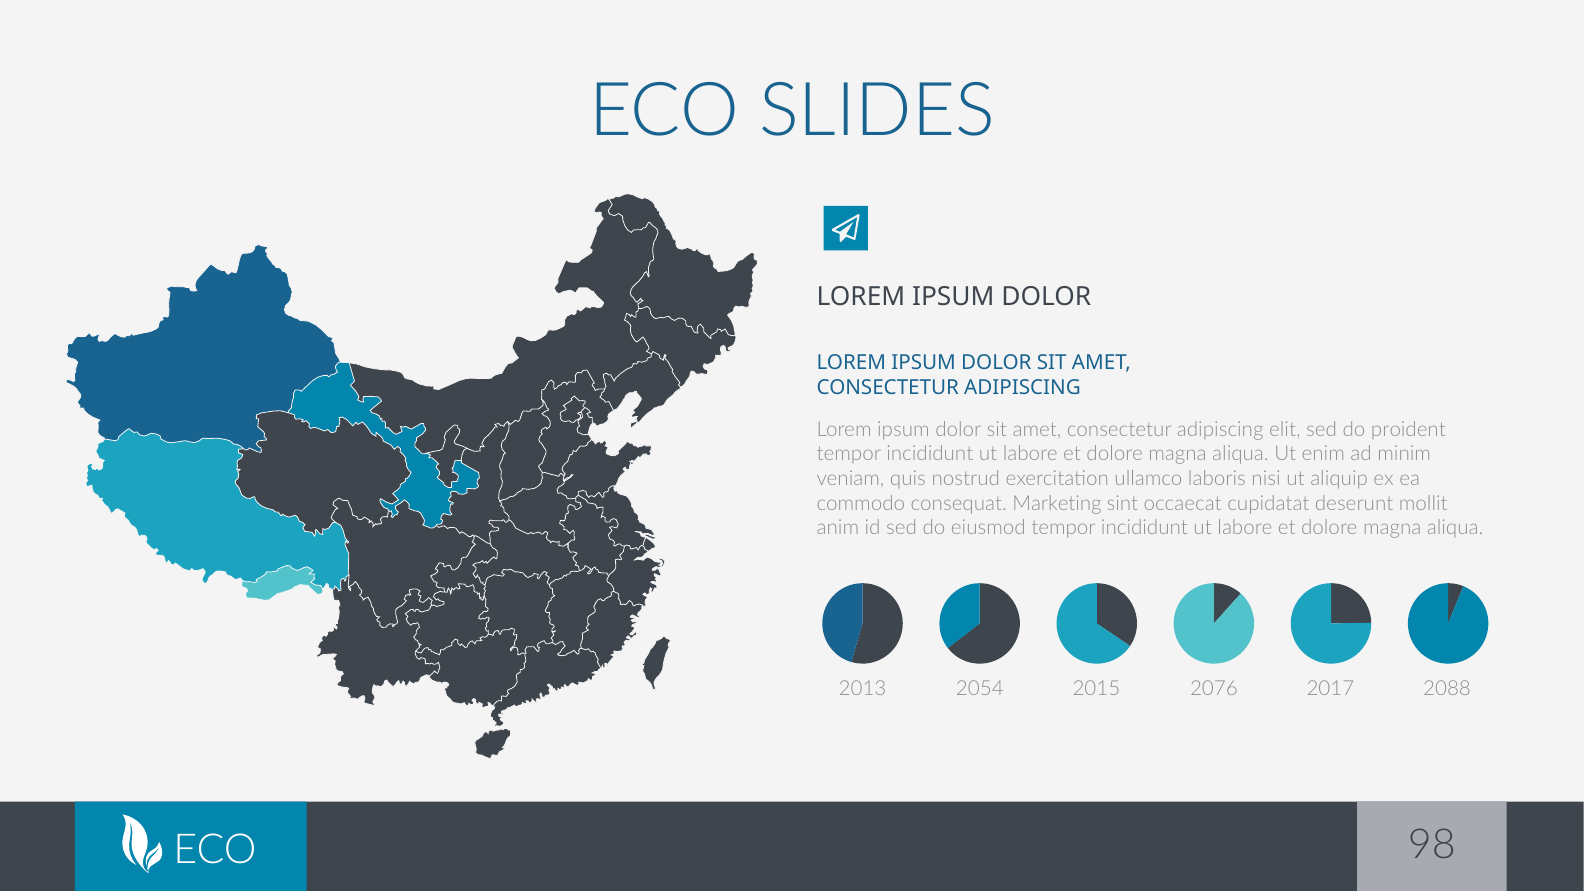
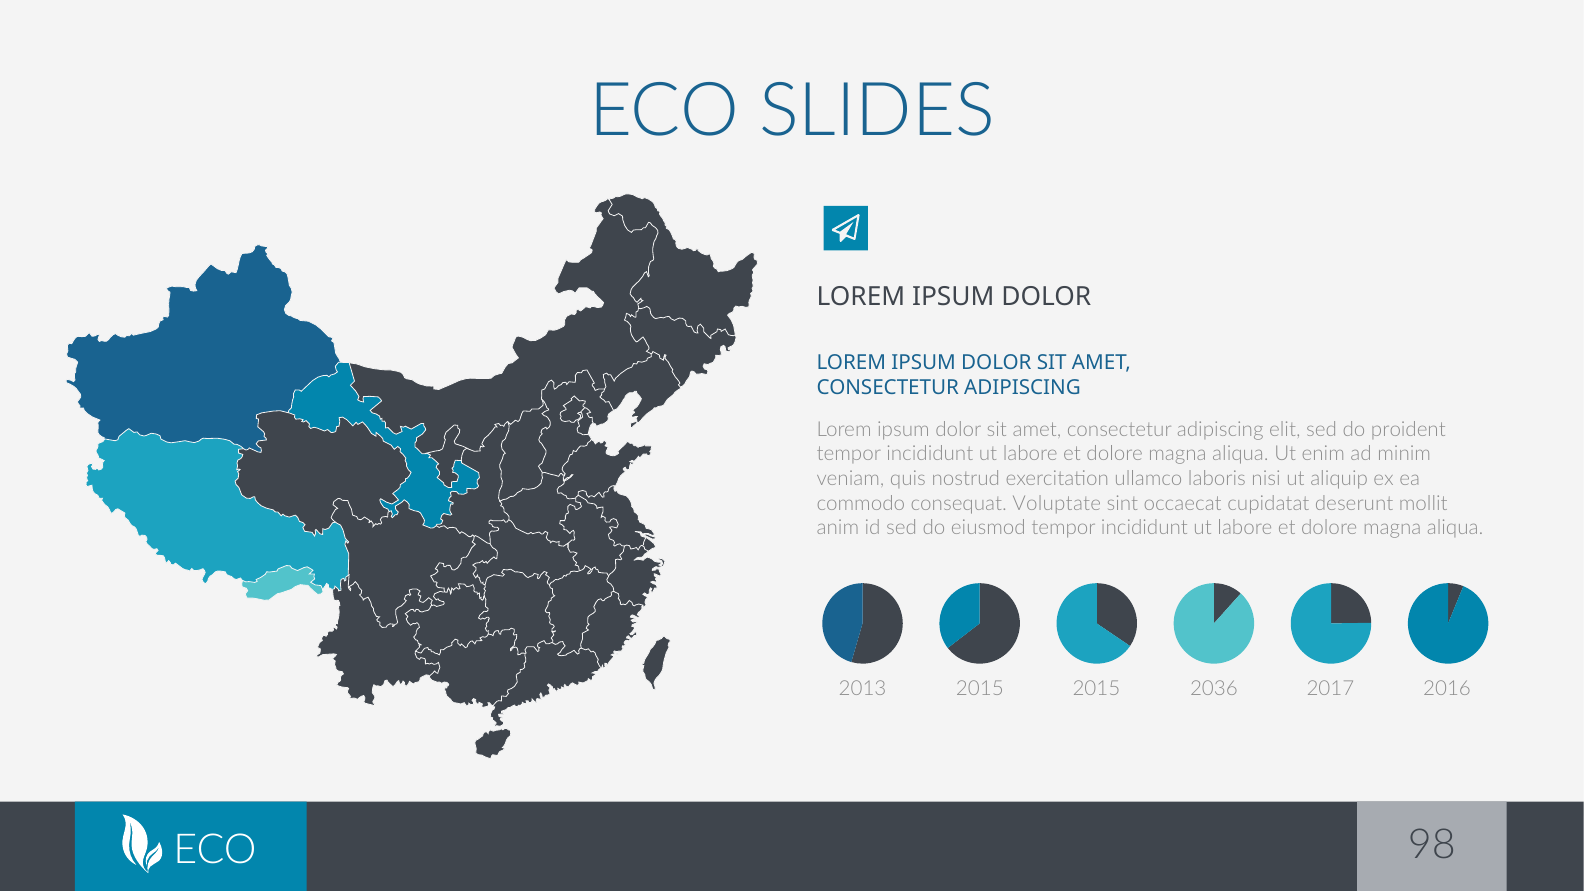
Marketing: Marketing -> Voluptate
2013 2054: 2054 -> 2015
2076: 2076 -> 2036
2088: 2088 -> 2016
